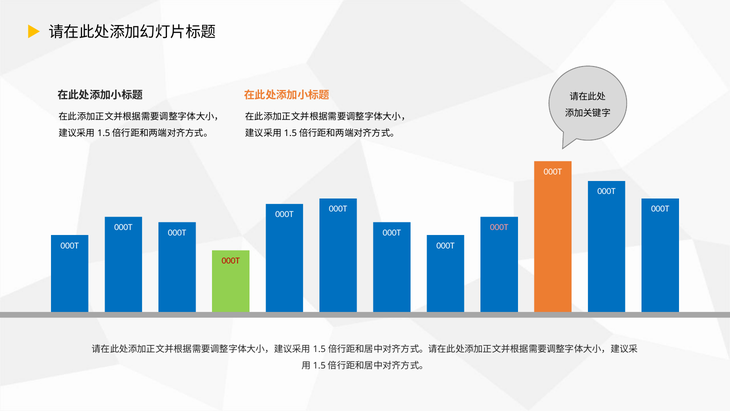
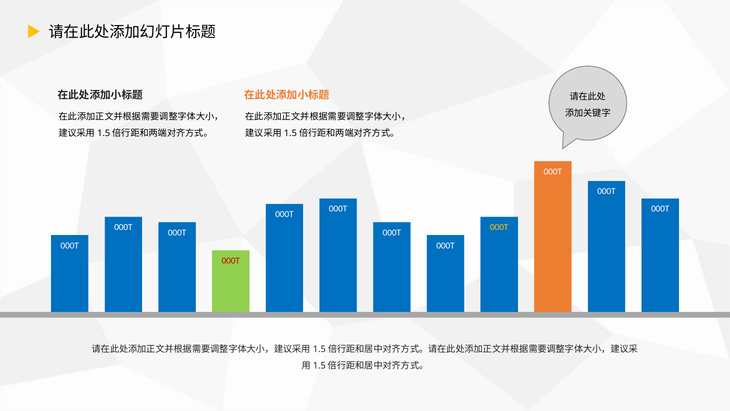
000T at (499, 227) colour: pink -> yellow
